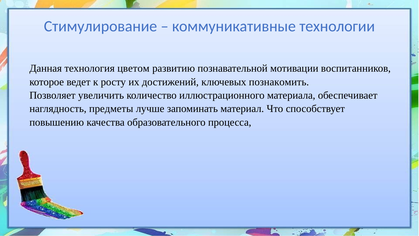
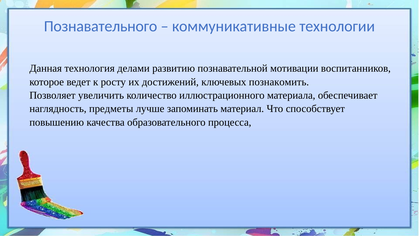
Стимулирование: Стимулирование -> Познавательного
цветом: цветом -> делами
